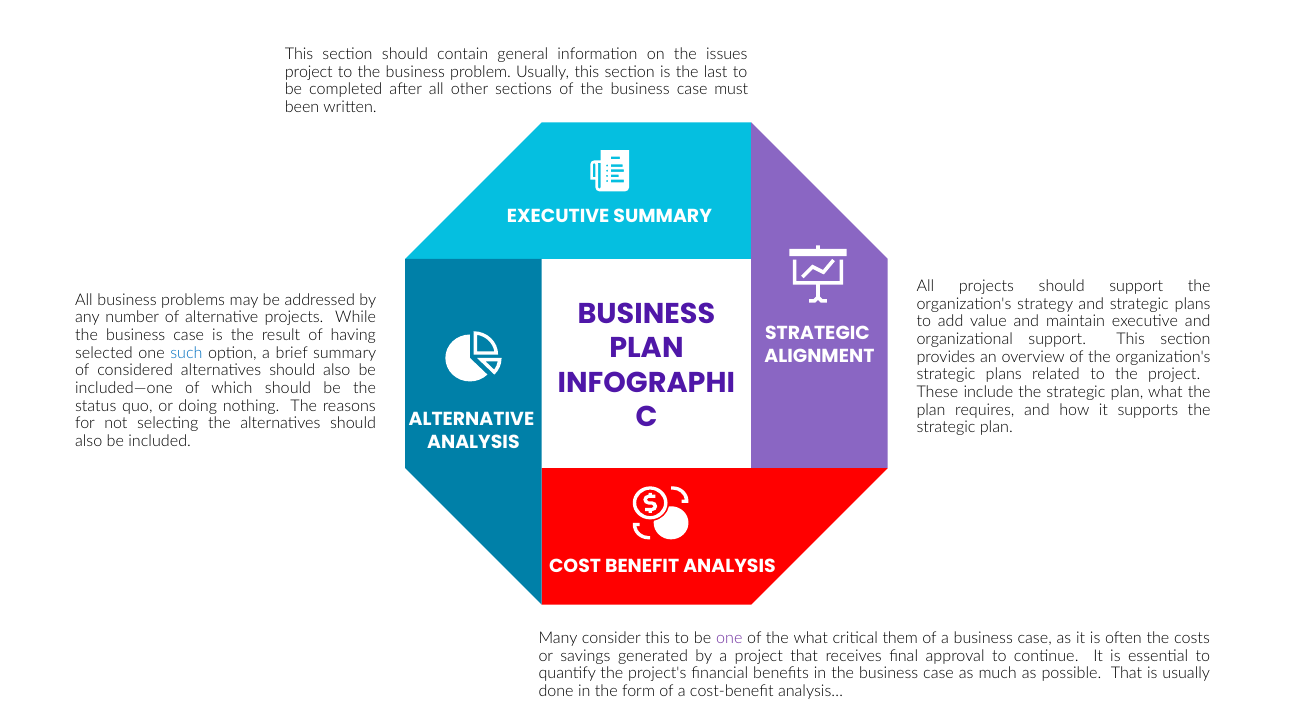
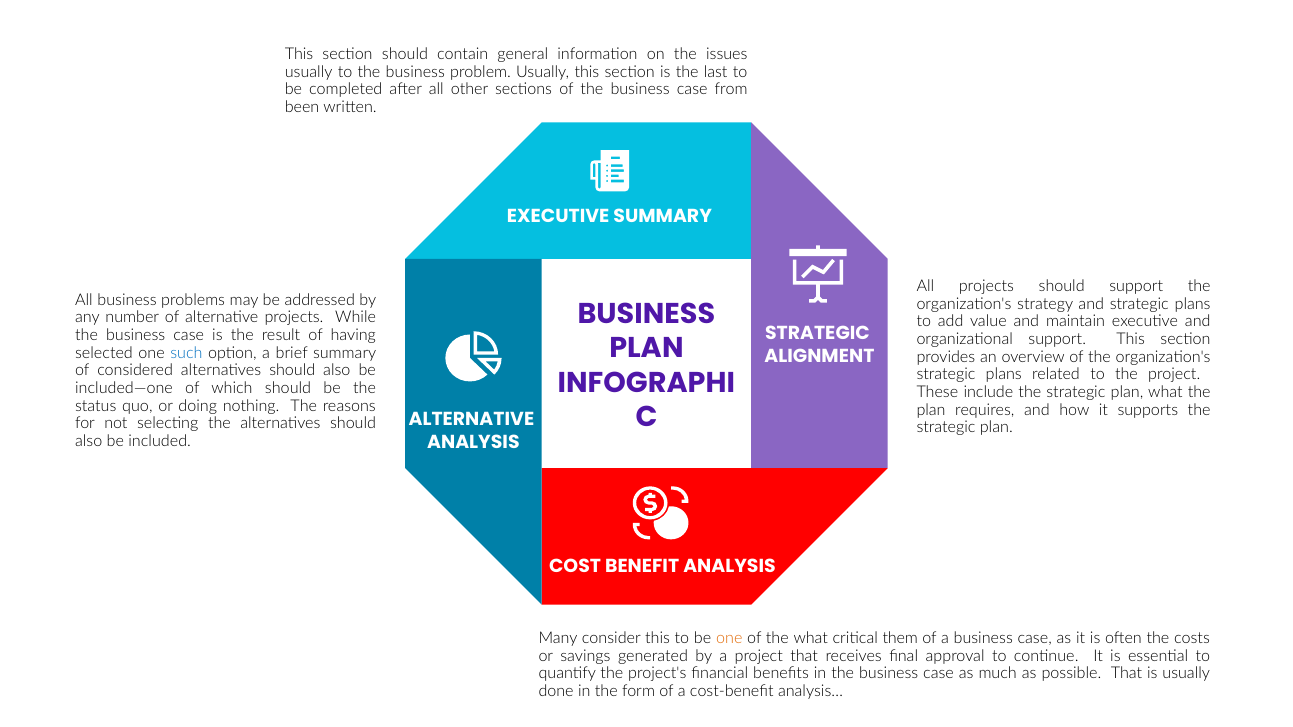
project at (309, 72): project -> usually
must: must -> from
one at (729, 638) colour: purple -> orange
